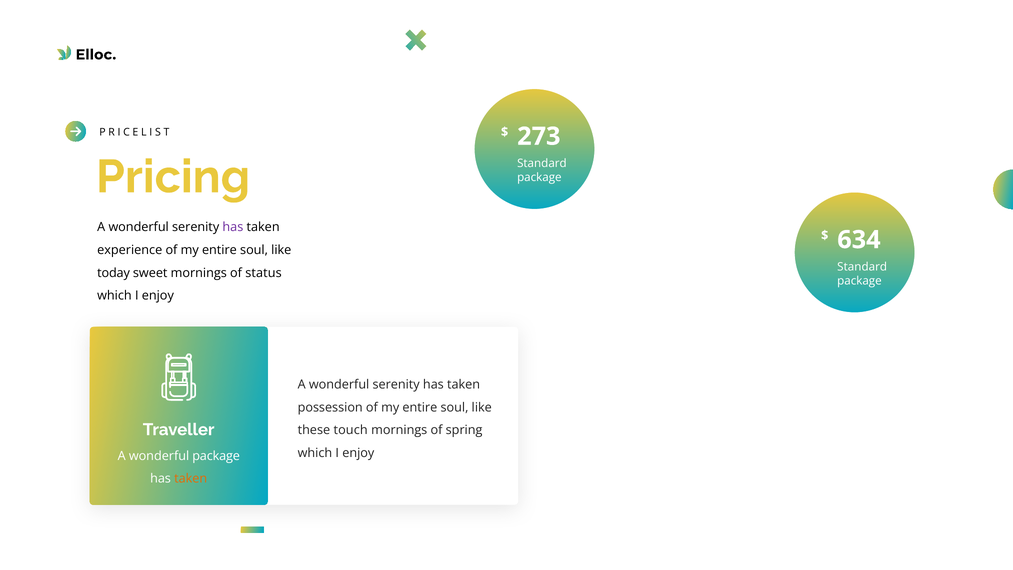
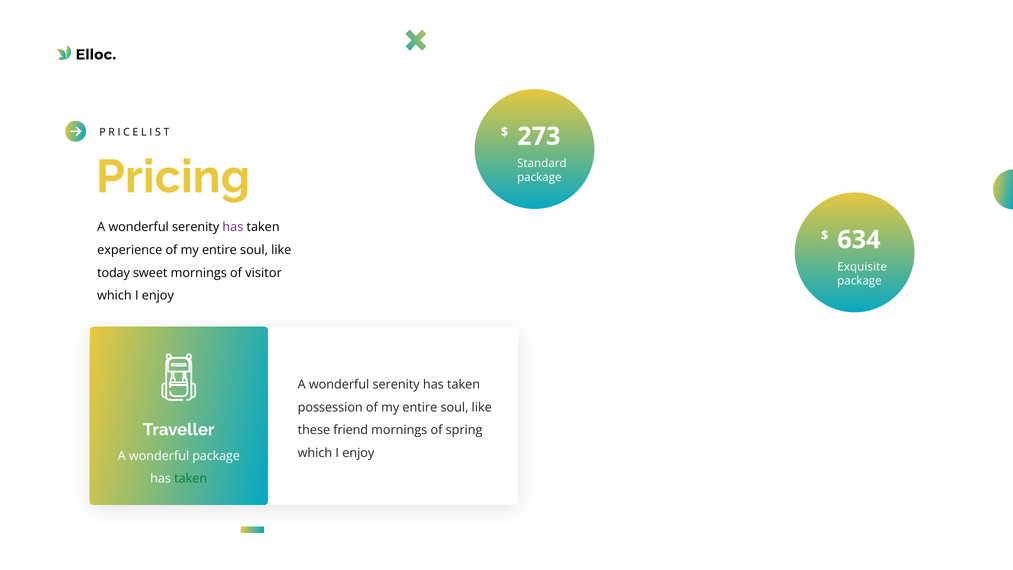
Standard at (862, 267): Standard -> Exquisite
status: status -> visitor
touch: touch -> friend
taken at (191, 479) colour: orange -> green
